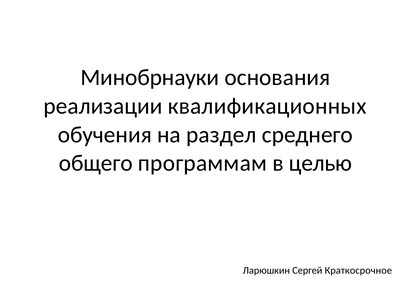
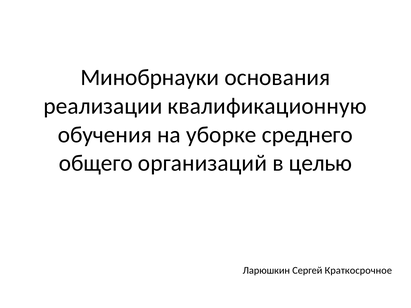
квалификационных: квалификационных -> квалификационную
раздел: раздел -> уборке
программам: программам -> организаций
